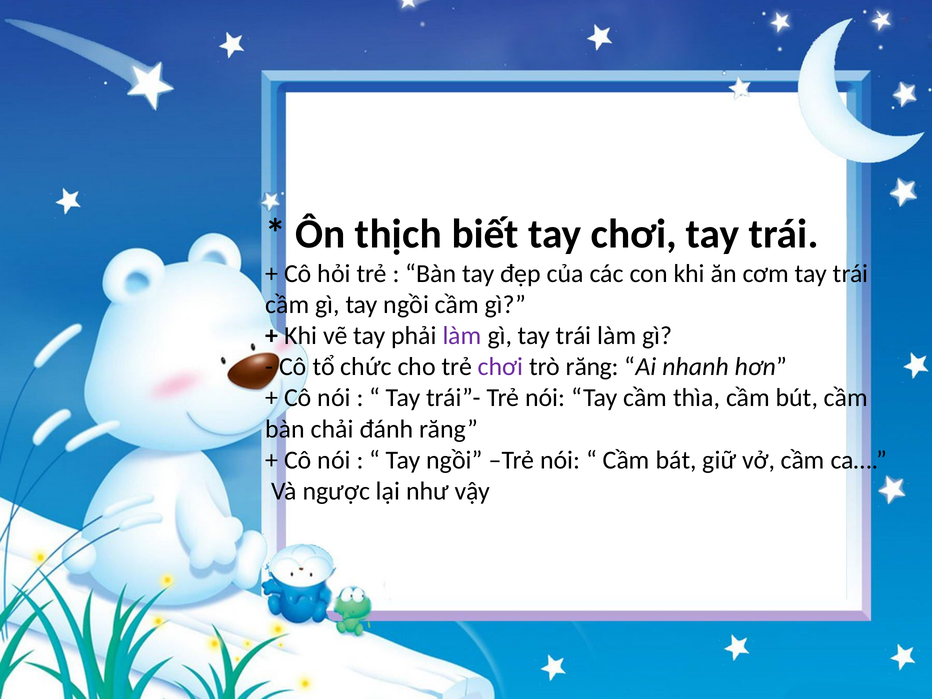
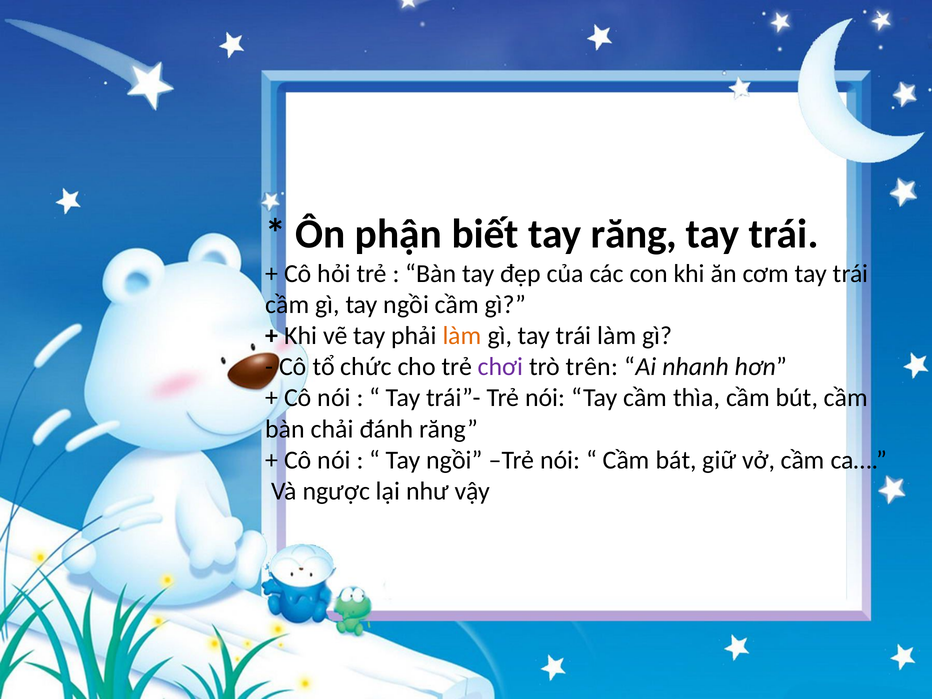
thịch: thịch -> phận
tay chơi: chơi -> răng
làm at (462, 336) colour: purple -> orange
trò răng: răng -> trên
